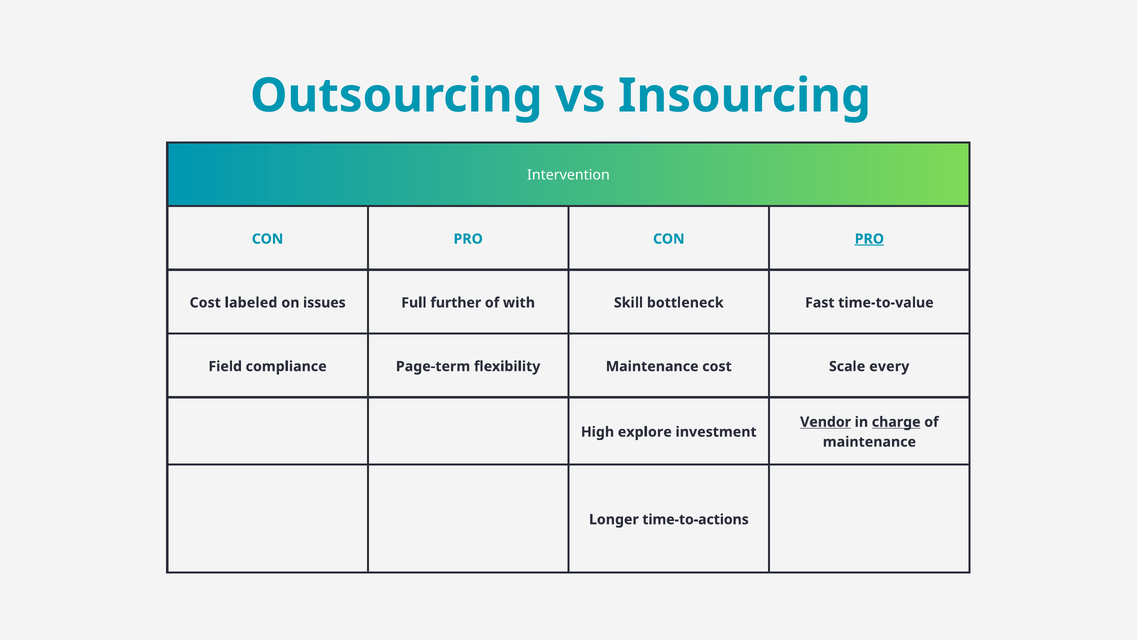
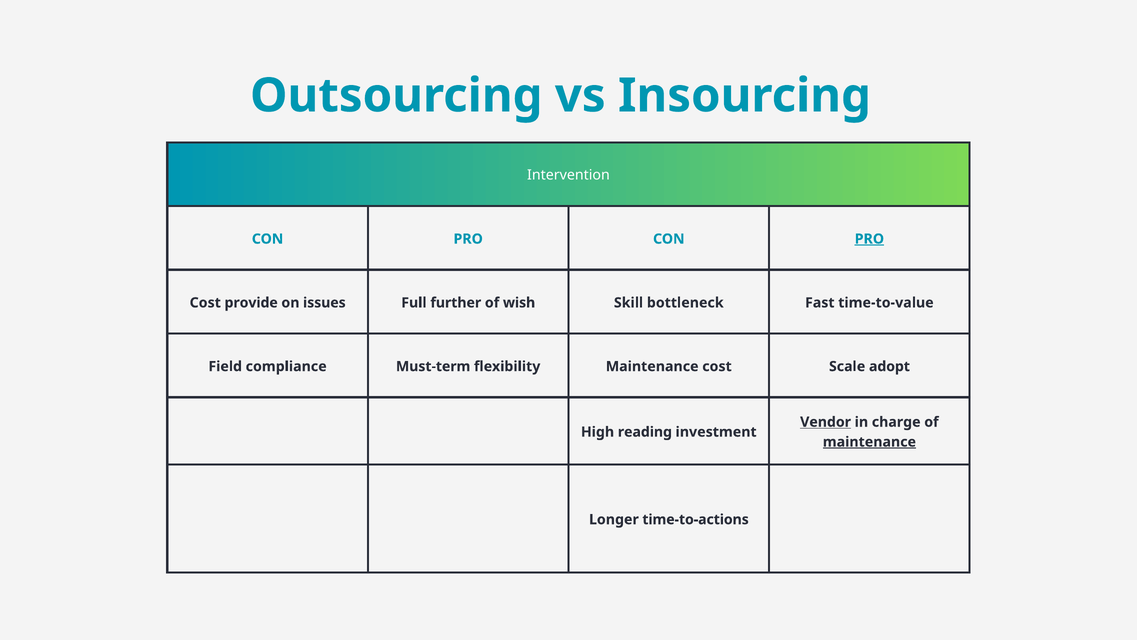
labeled: labeled -> provide
with: with -> wish
Page-term: Page-term -> Must-term
every: every -> adopt
charge underline: present -> none
explore: explore -> reading
maintenance at (869, 442) underline: none -> present
